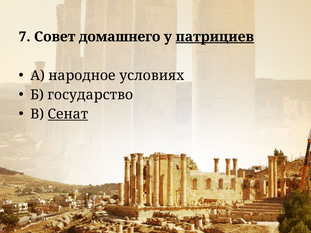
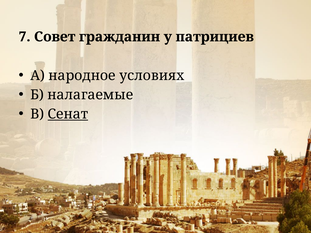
домашнего: домашнего -> гражданин
патрициев underline: present -> none
государство: государство -> налагаемые
